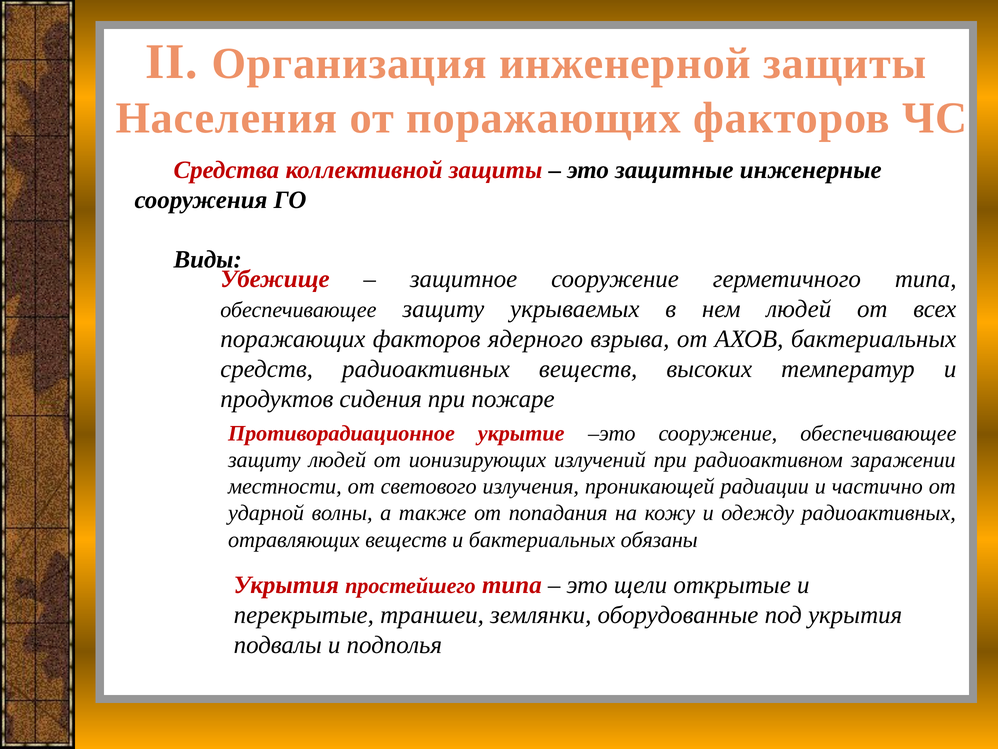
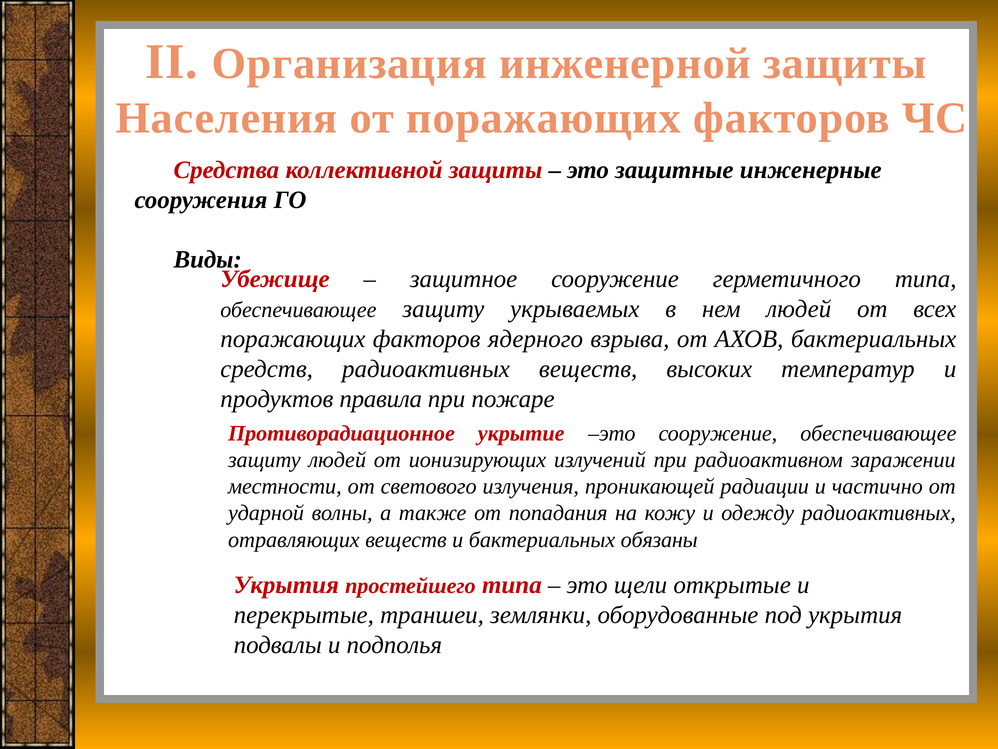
сидения: сидения -> правила
